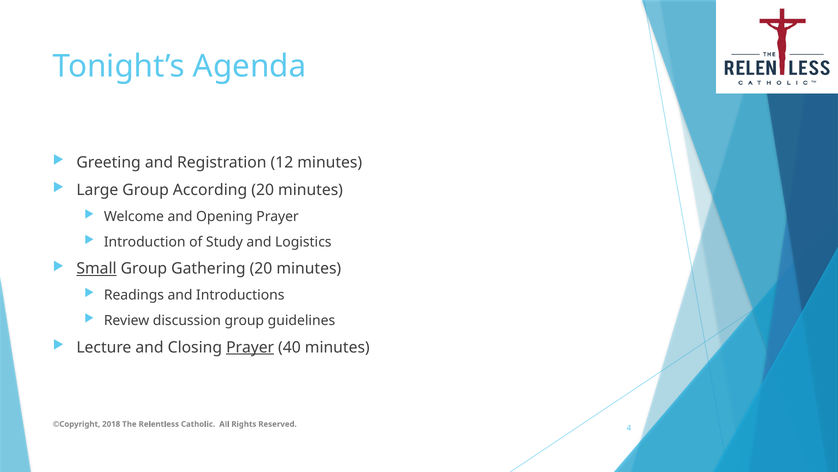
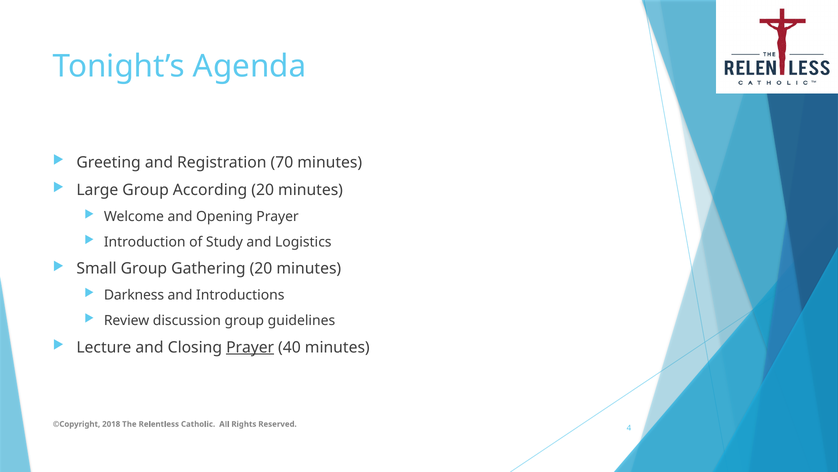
12: 12 -> 70
Small underline: present -> none
Readings: Readings -> Darkness
